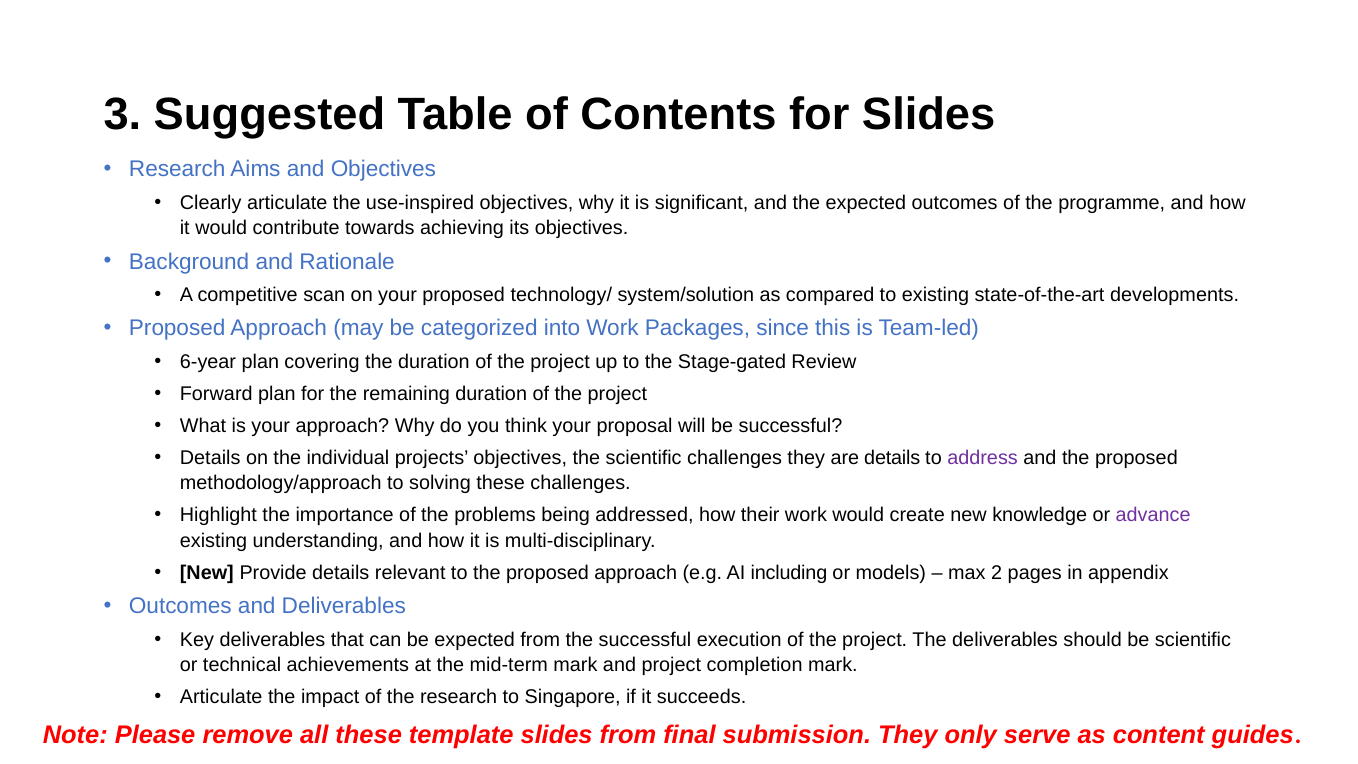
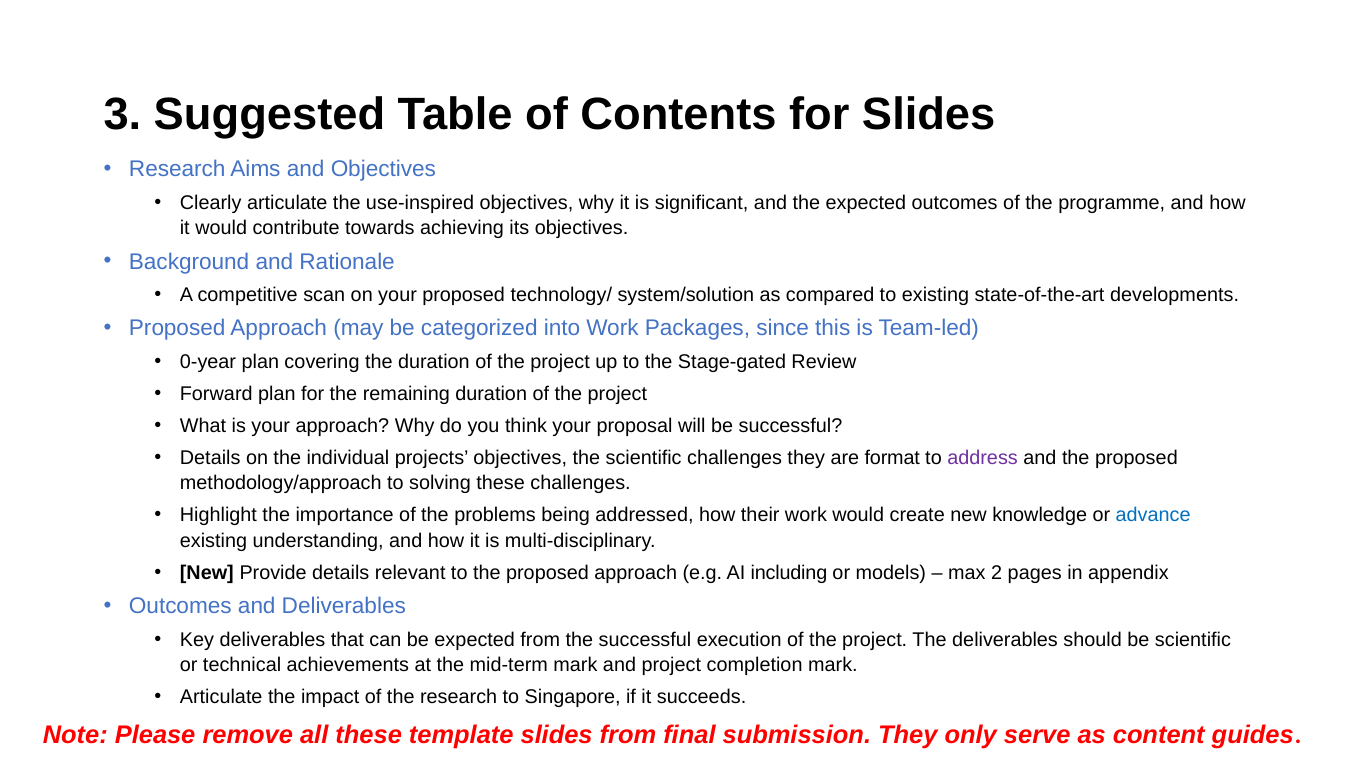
6-year: 6-year -> 0-year
are details: details -> format
advance colour: purple -> blue
